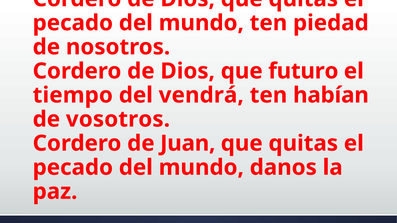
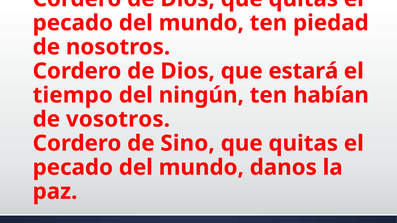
futuro: futuro -> estará
vendrá: vendrá -> ningún
Juan: Juan -> Sino
